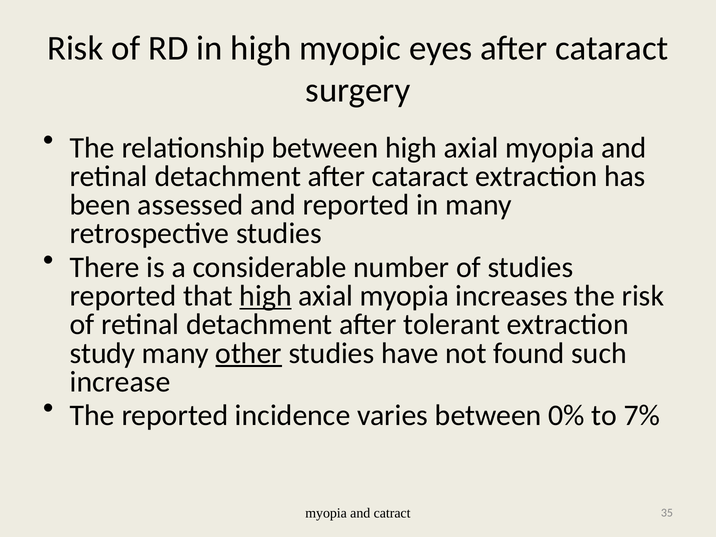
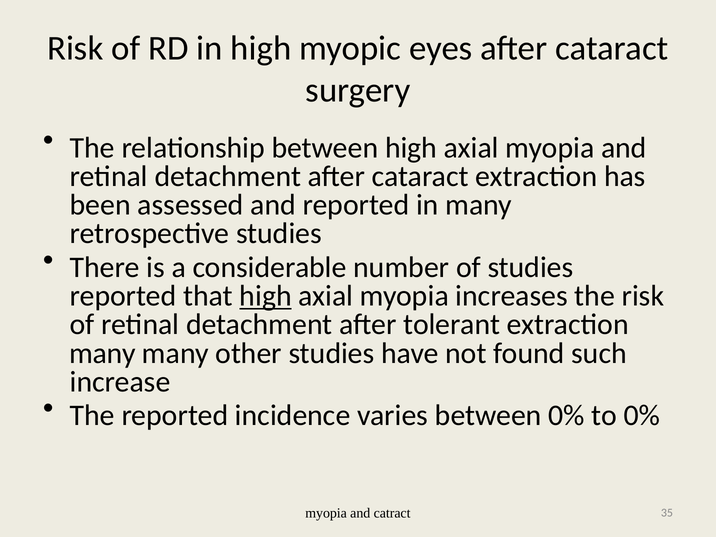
study at (103, 353): study -> many
other underline: present -> none
to 7%: 7% -> 0%
